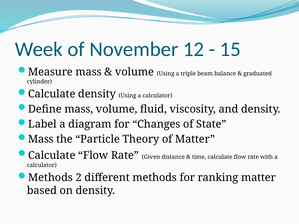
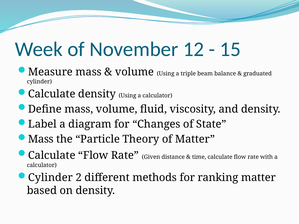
Methods at (50, 178): Methods -> Cylinder
